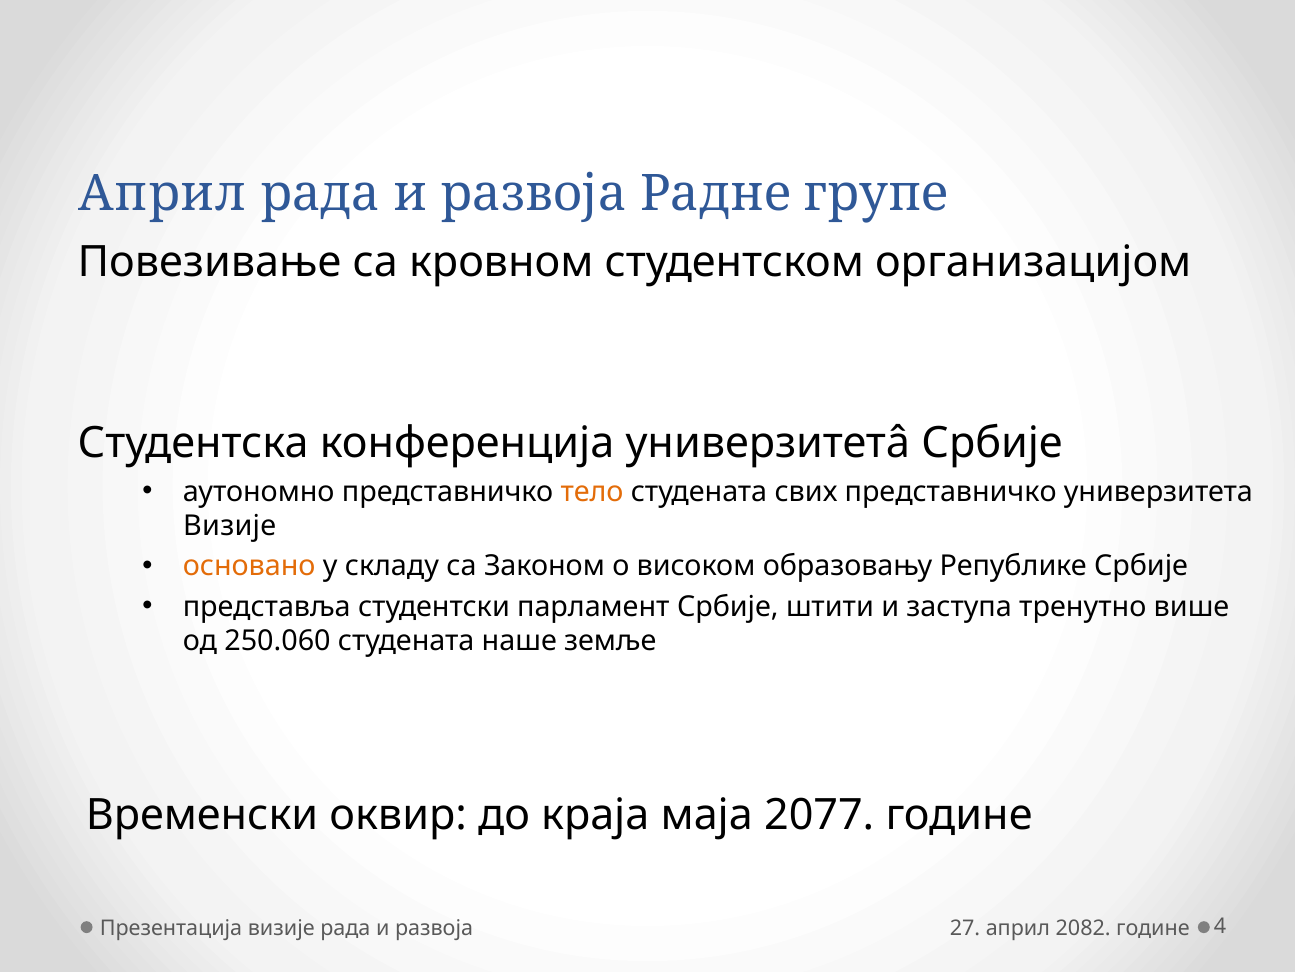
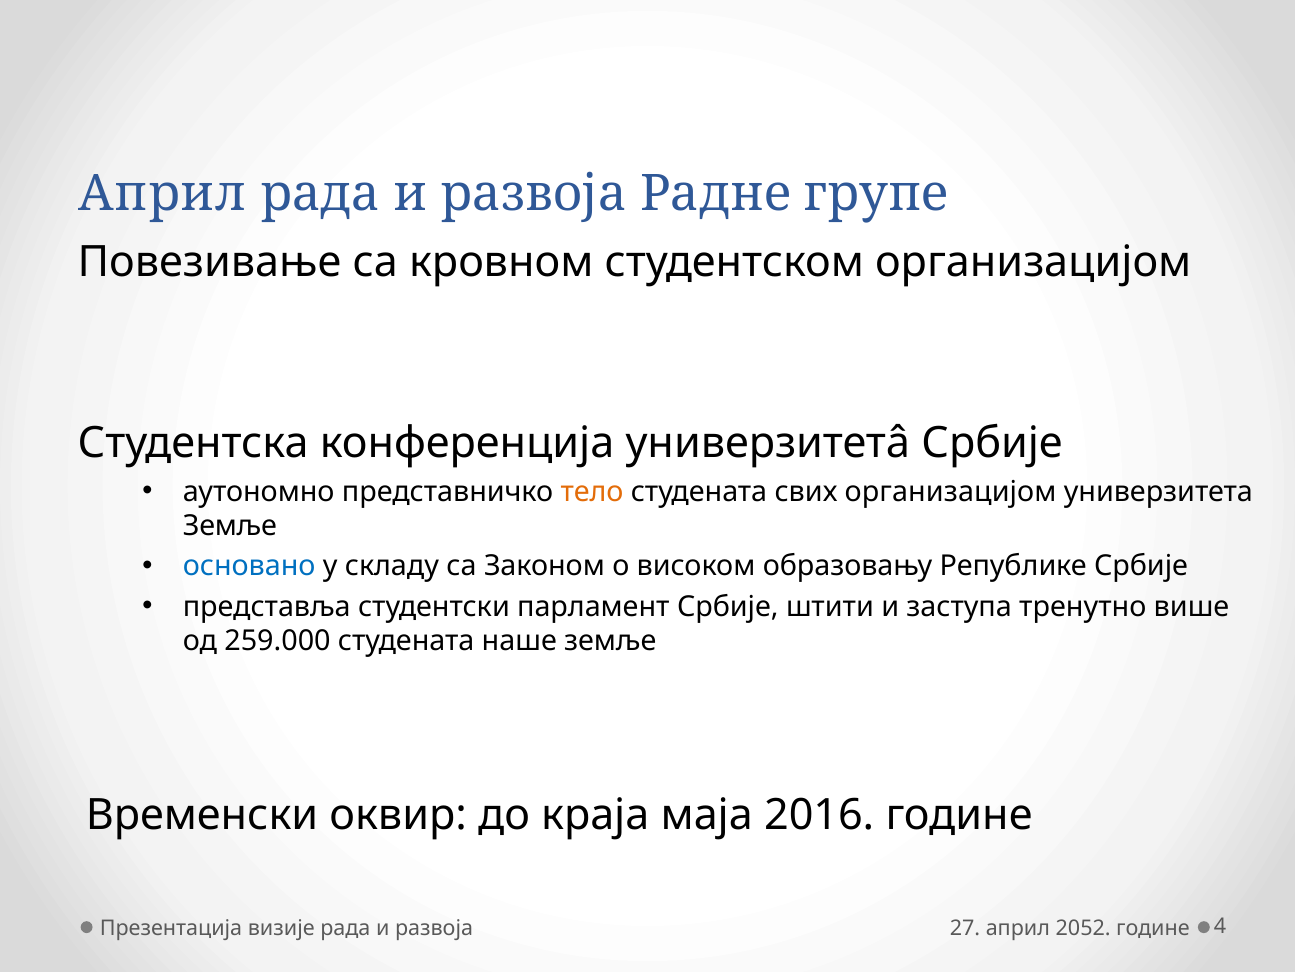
свих представничко: представничко -> организацијом
Визије at (230, 526): Визије -> Земље
основано colour: orange -> blue
250.060: 250.060 -> 259.000
2077: 2077 -> 2016
2082: 2082 -> 2052
